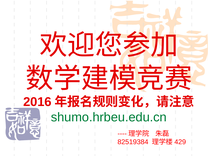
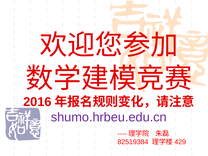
shumo.hrbeu.edu.cn colour: green -> purple
